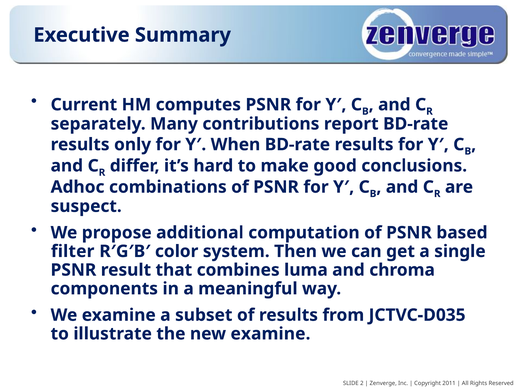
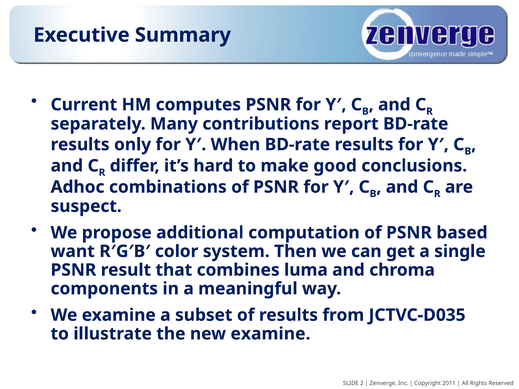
filter: filter -> want
